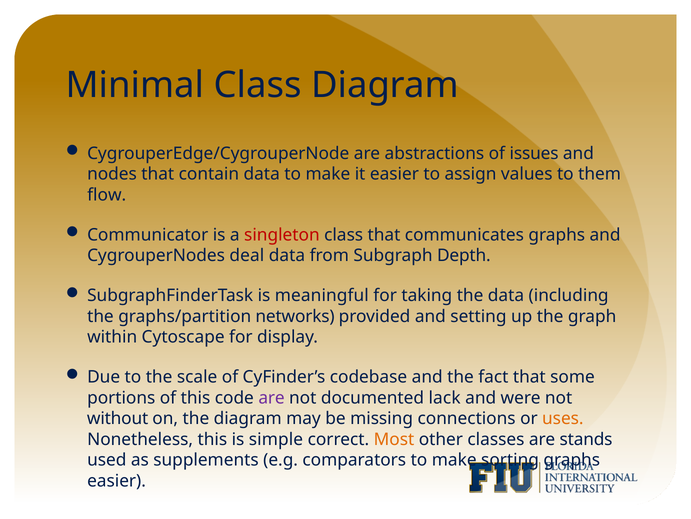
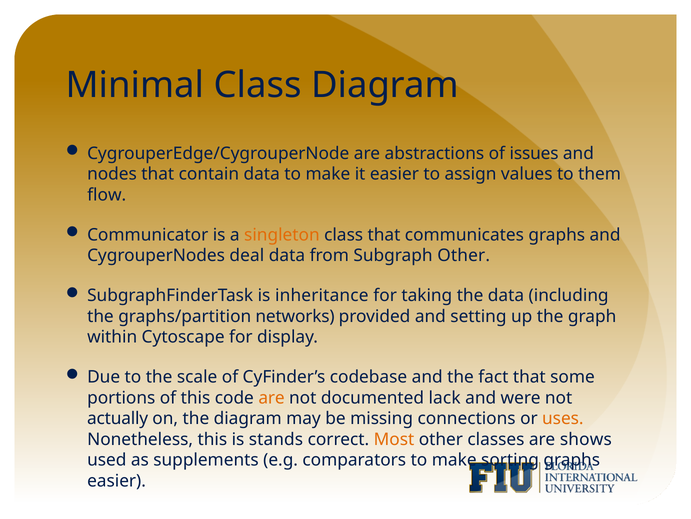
singleton colour: red -> orange
Subgraph Depth: Depth -> Other
meaningful: meaningful -> inheritance
are at (272, 397) colour: purple -> orange
without: without -> actually
simple: simple -> stands
stands: stands -> shows
